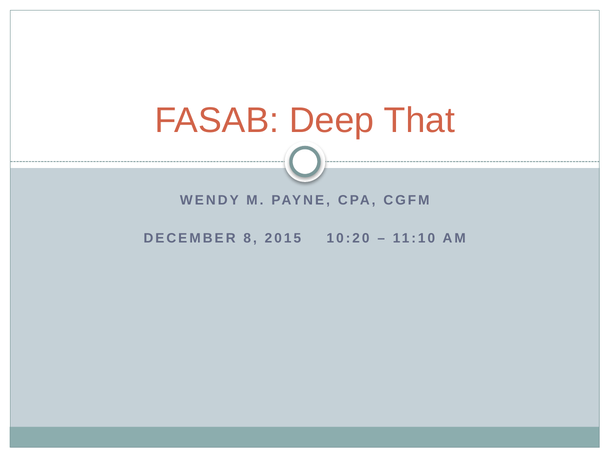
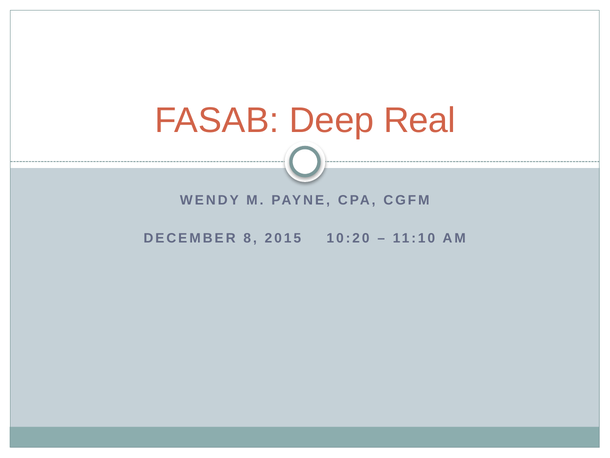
That: That -> Real
